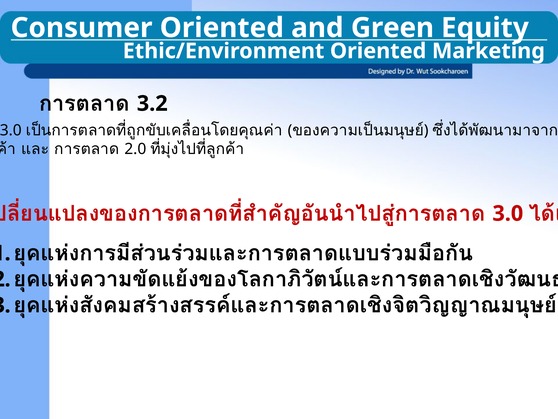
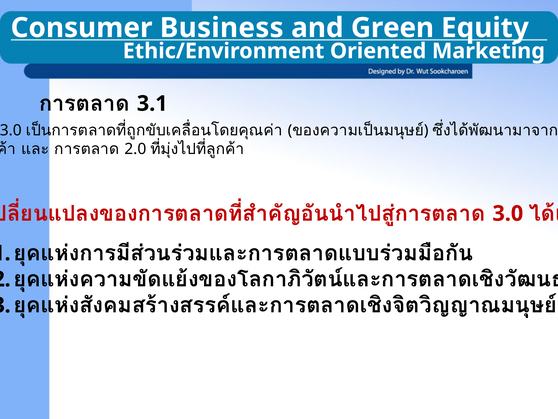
Consumer Oriented: Oriented -> Business
3.2: 3.2 -> 3.1
